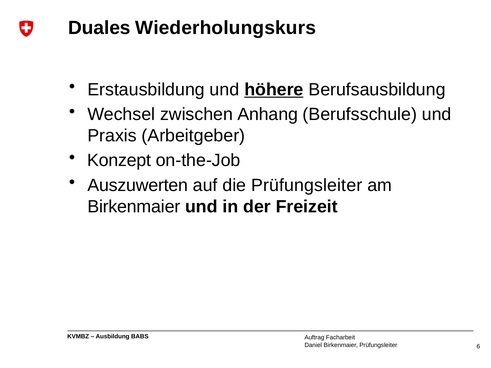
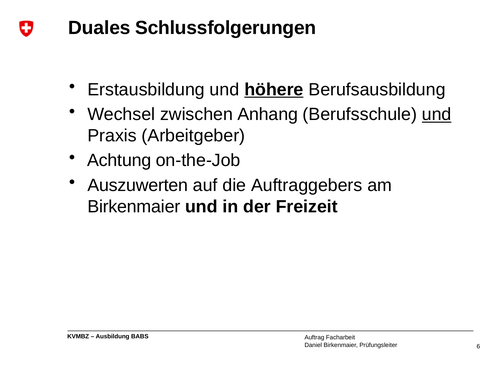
Wiederholungskurs: Wiederholungskurs -> Schlussfolgerungen
und at (437, 115) underline: none -> present
Konzept: Konzept -> Achtung
die Prüfungsleiter: Prüfungsleiter -> Auftraggebers
